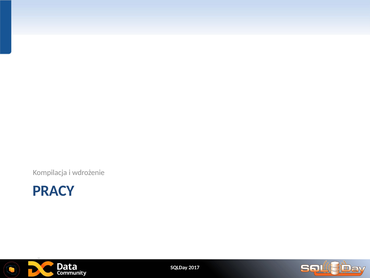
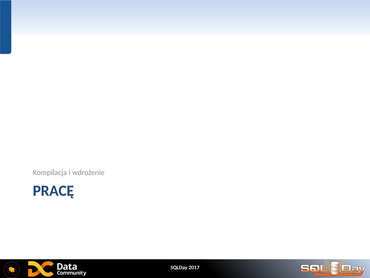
PRACY: PRACY -> PRACĘ
